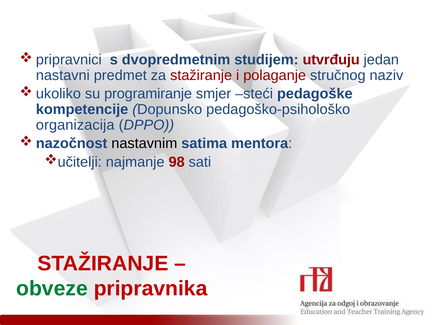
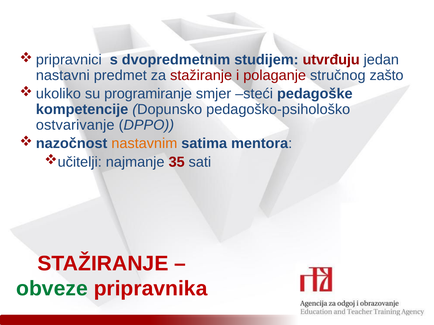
naziv: naziv -> zašto
organizacija: organizacija -> ostvarivanje
nastavnim colour: black -> orange
98: 98 -> 35
